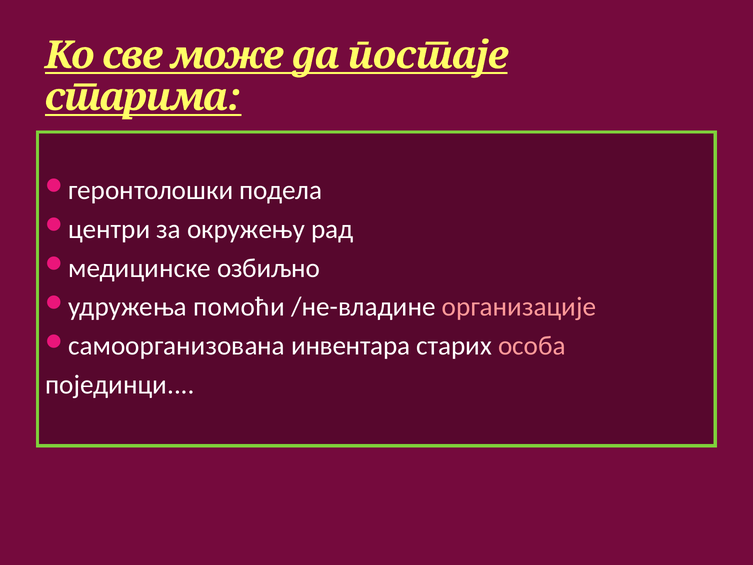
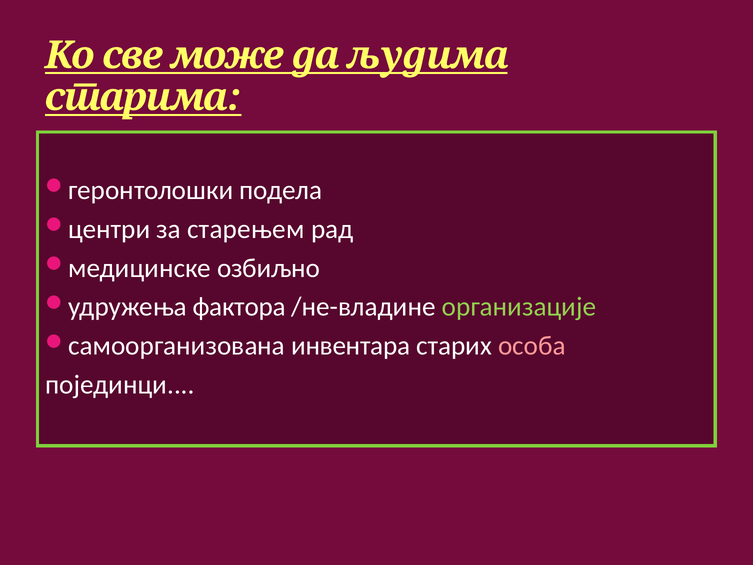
постаје: постаје -> људима
окружењу: окружењу -> старењем
помоћи: помоћи -> фактора
организације colour: pink -> light green
